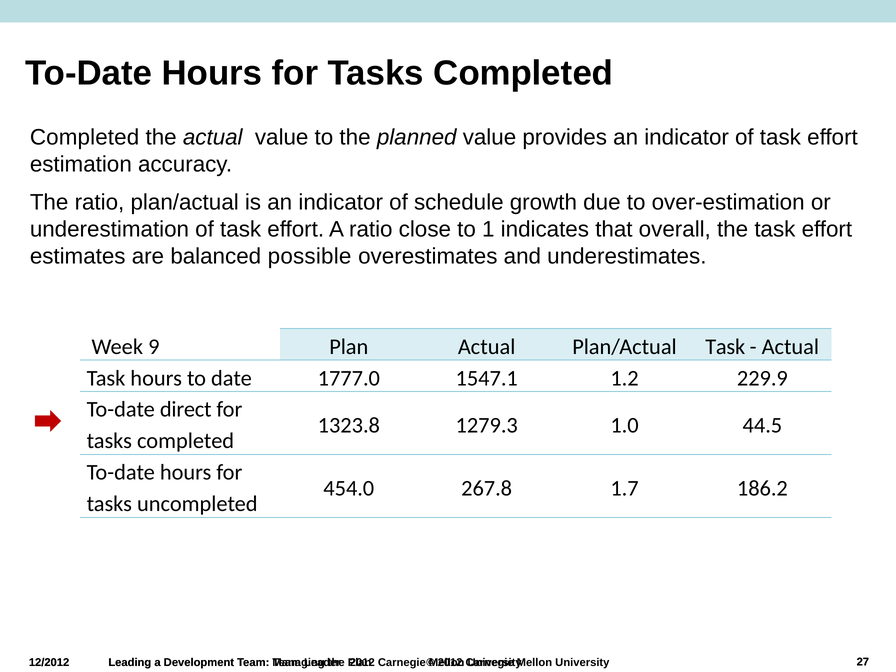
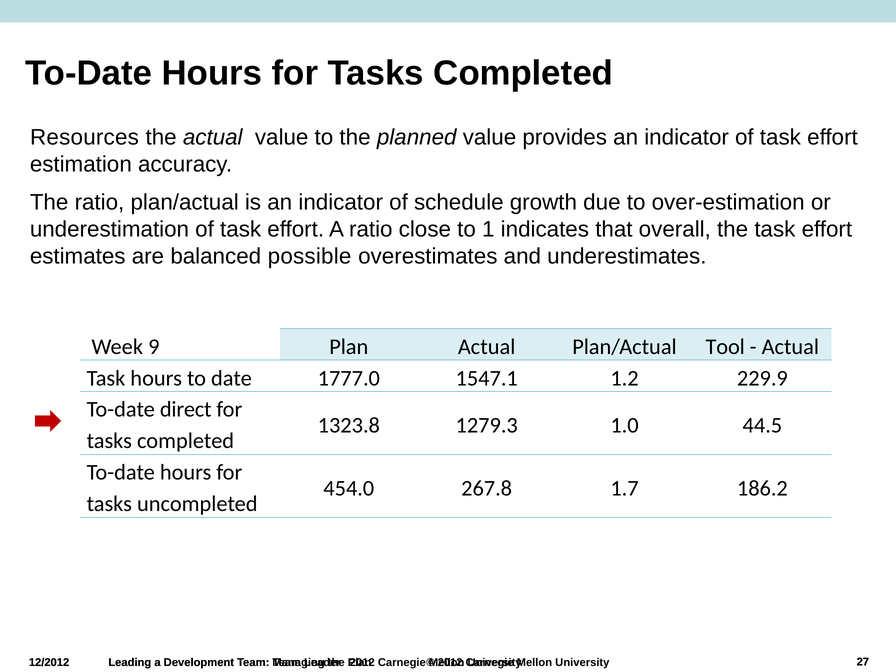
Completed at (85, 137): Completed -> Resources
Plan/Actual Task: Task -> Tool
